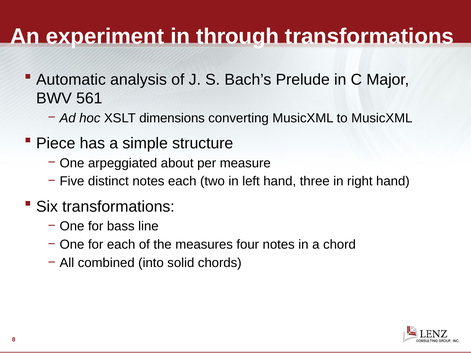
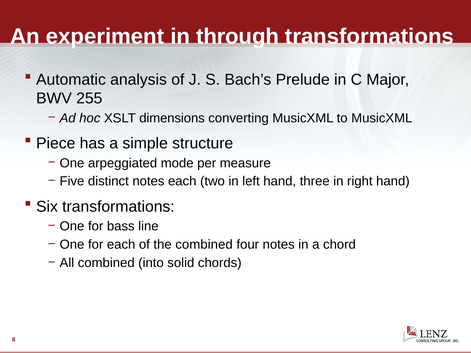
561: 561 -> 255
about: about -> mode
the measures: measures -> combined
